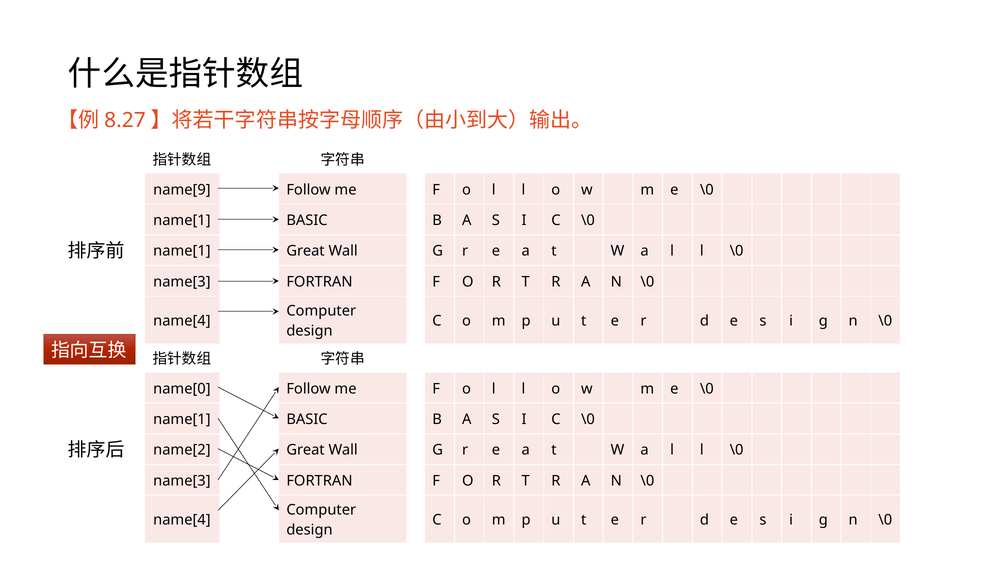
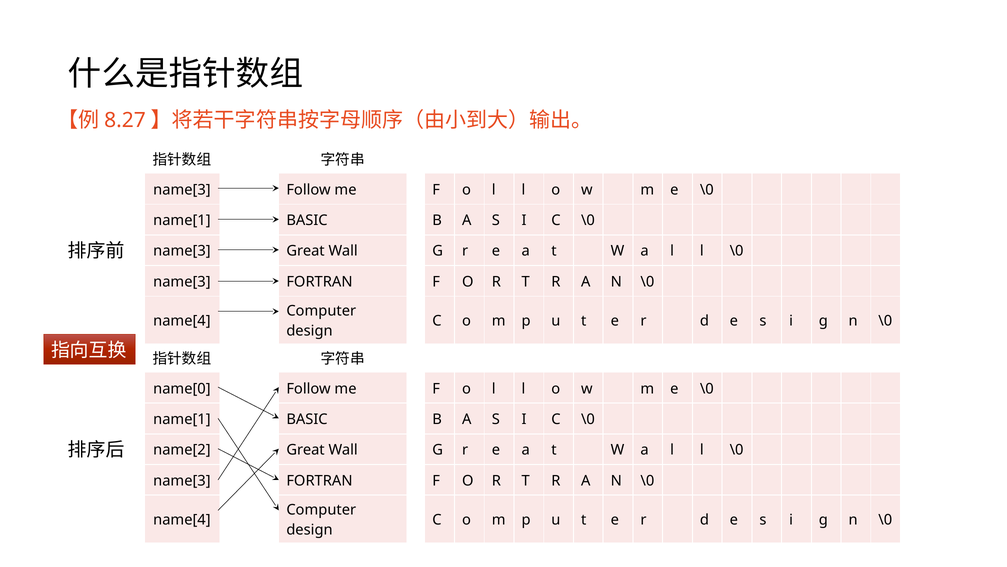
name[9 at (182, 190): name[9 -> name[3
name[1 at (182, 251): name[1 -> name[3
